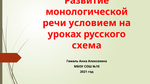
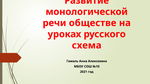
условием: условием -> обществе
